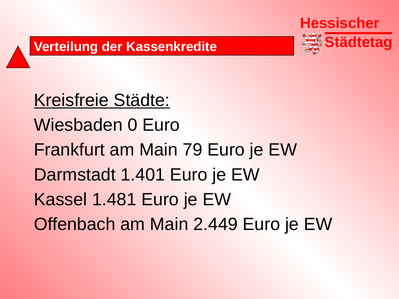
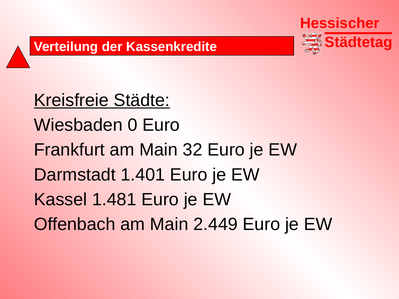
79: 79 -> 32
